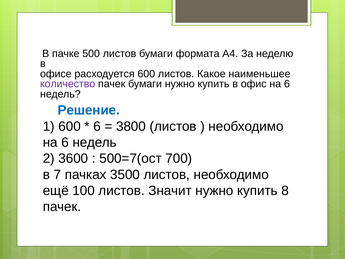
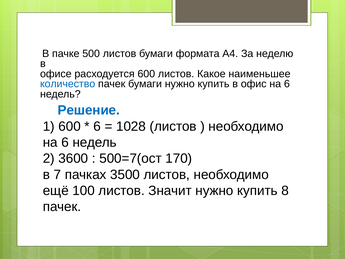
количество colour: purple -> blue
3800: 3800 -> 1028
700: 700 -> 170
